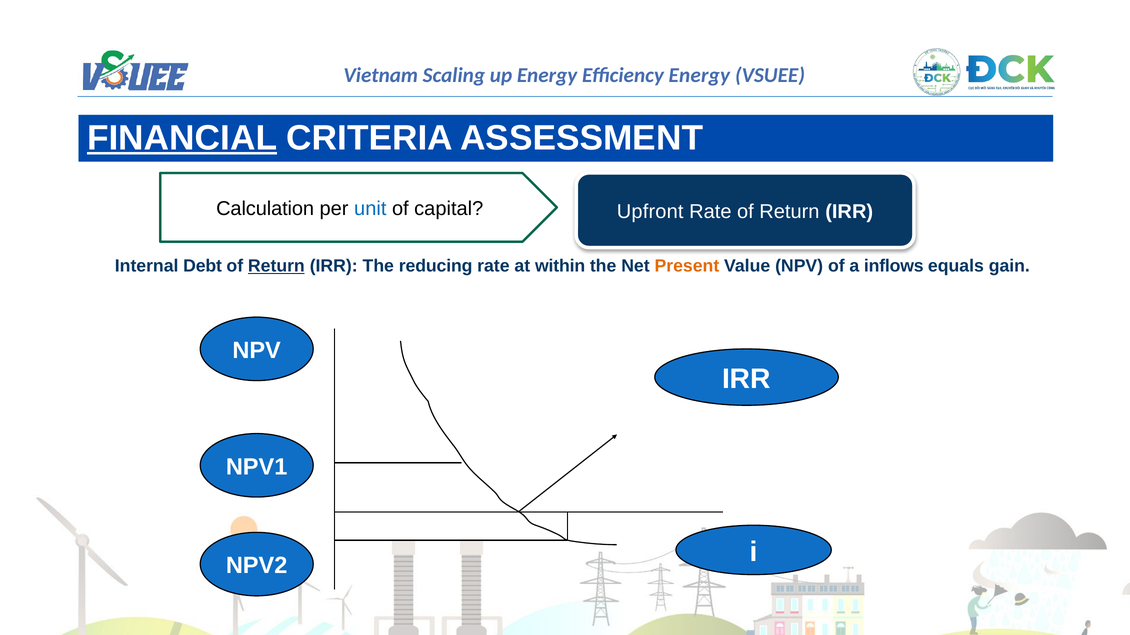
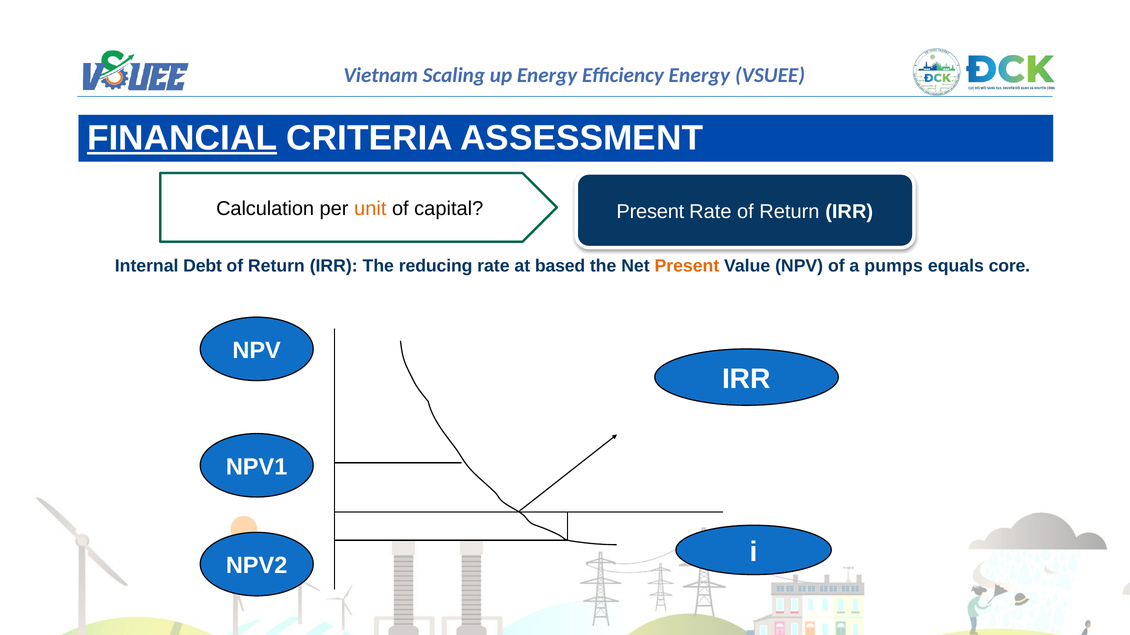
unit colour: blue -> orange
capital Upfront: Upfront -> Present
Return at (276, 266) underline: present -> none
within: within -> based
inflows: inflows -> pumps
gain: gain -> core
